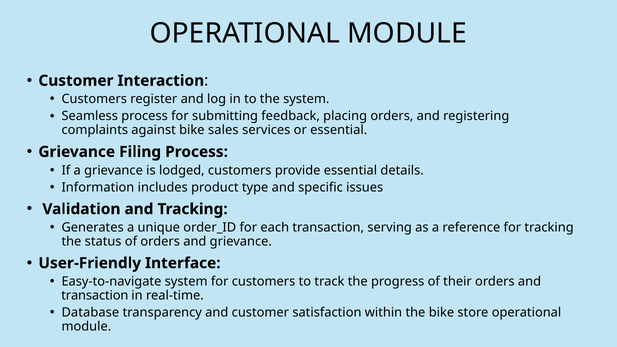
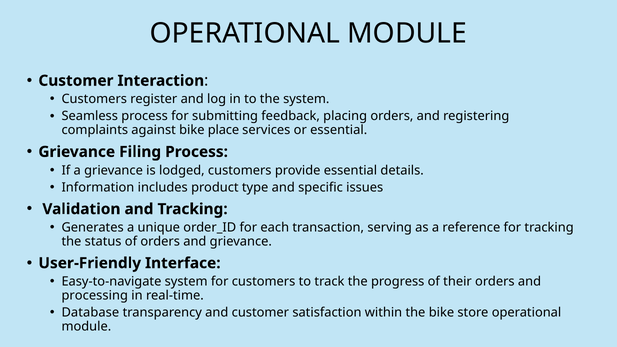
sales: sales -> place
transaction at (95, 296): transaction -> processing
